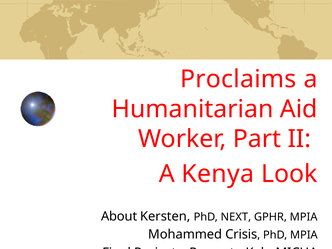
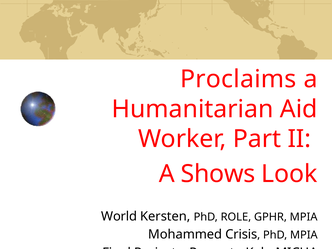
Kenya: Kenya -> Shows
About: About -> World
NEXT: NEXT -> ROLE
